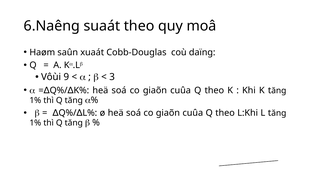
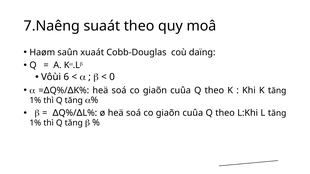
6.Naêng: 6.Naêng -> 7.Naêng
9: 9 -> 6
3: 3 -> 0
